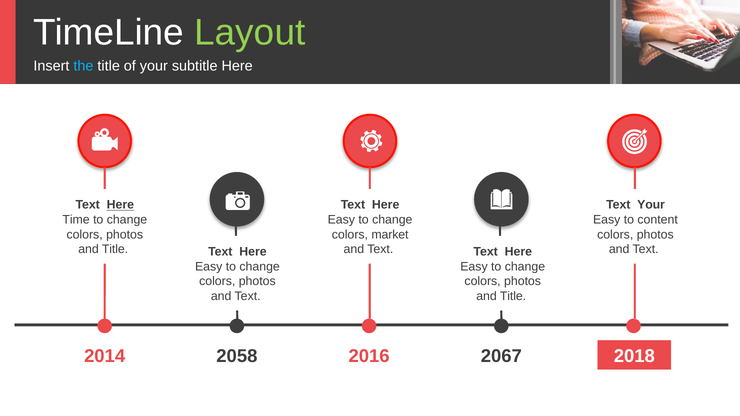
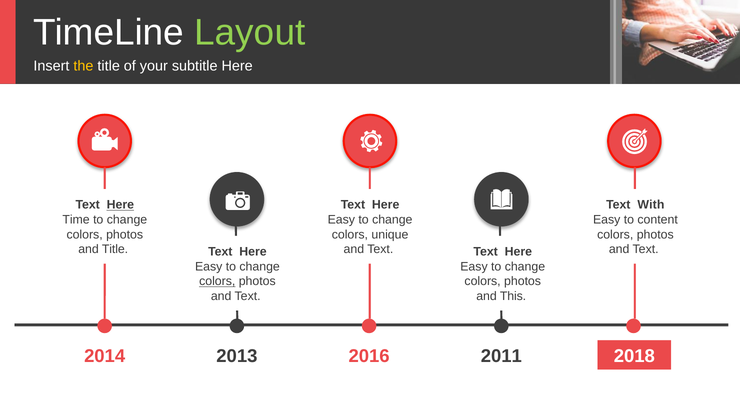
the colour: light blue -> yellow
Text Your: Your -> With
market: market -> unique
colors at (217, 282) underline: none -> present
Title at (513, 296): Title -> This
2058: 2058 -> 2013
2067: 2067 -> 2011
